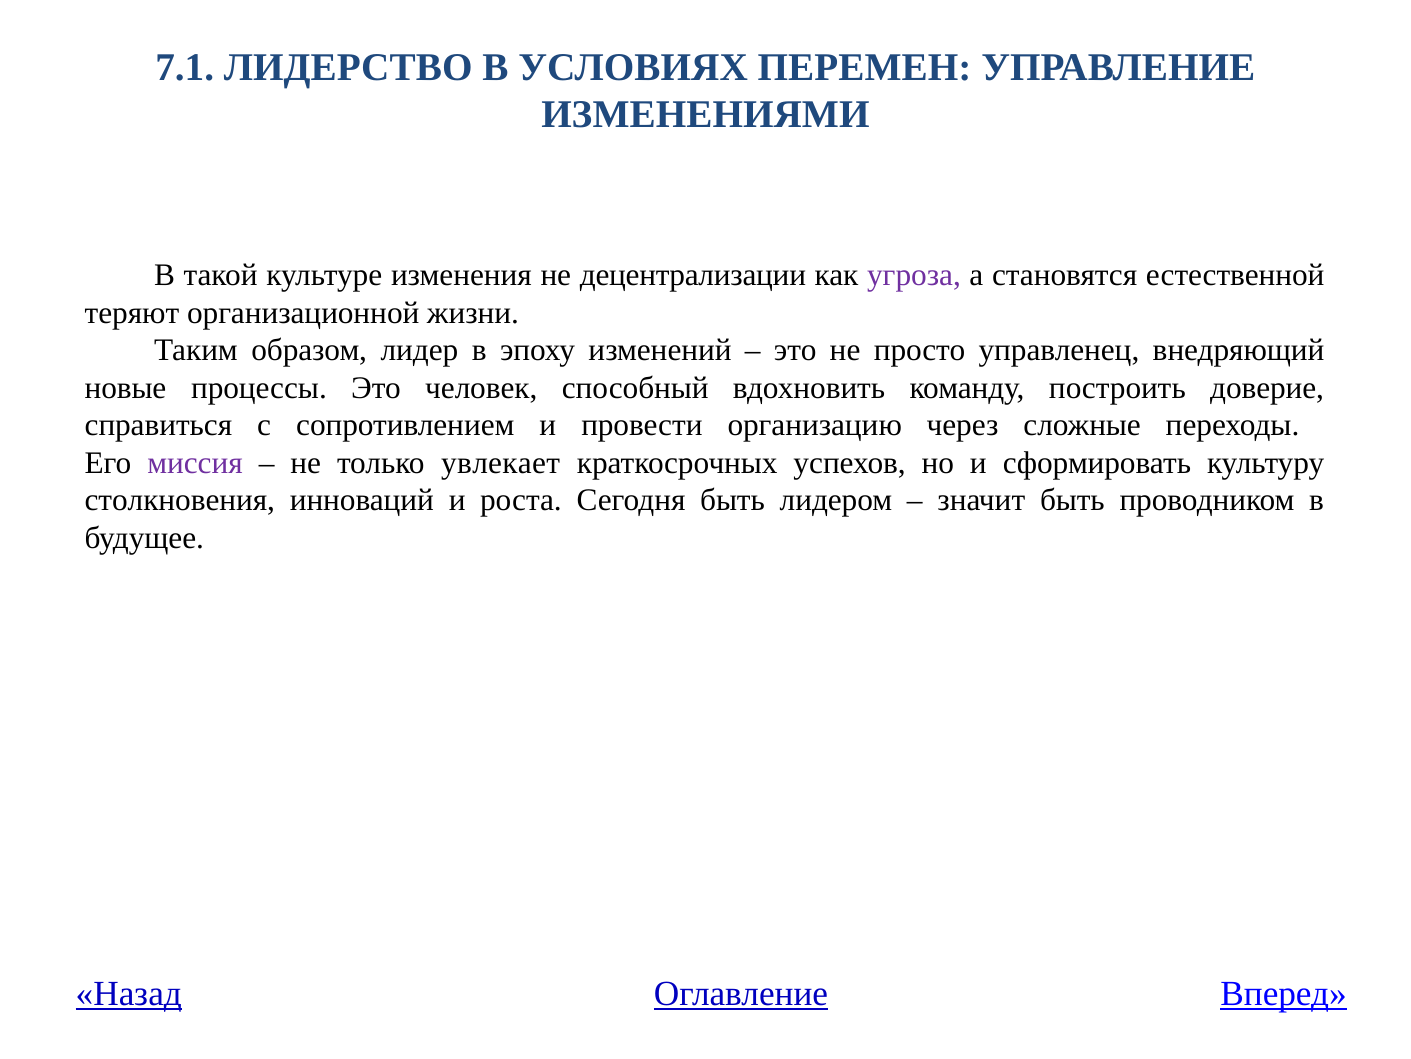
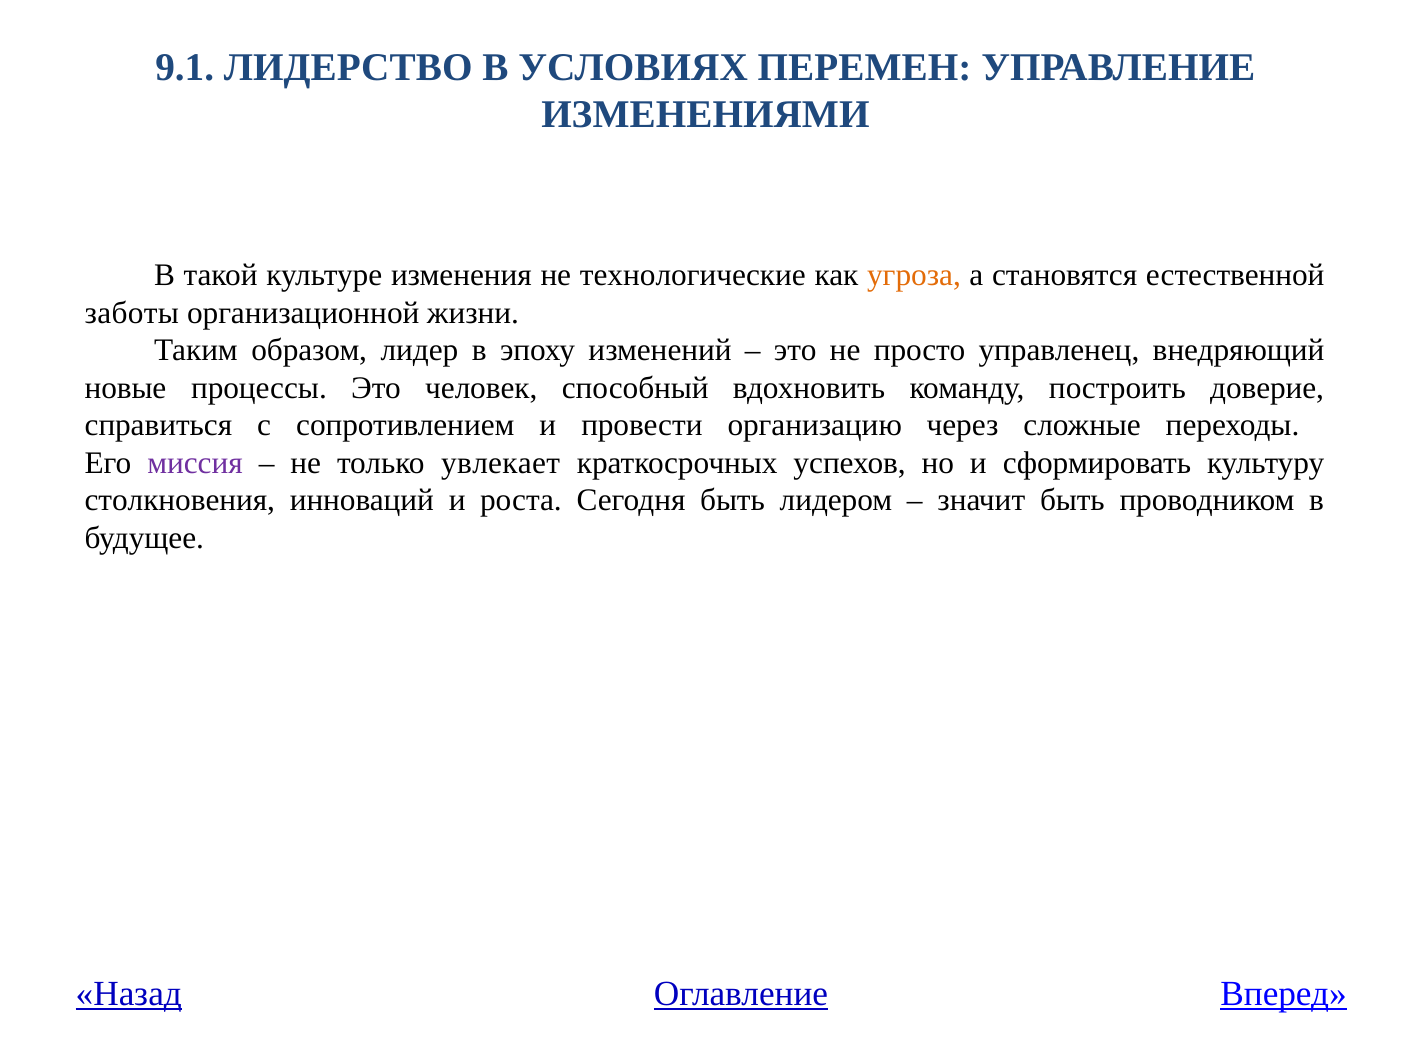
7.1: 7.1 -> 9.1
децентрализации: децентрализации -> технологические
угроза colour: purple -> orange
теряют: теряют -> заботы
